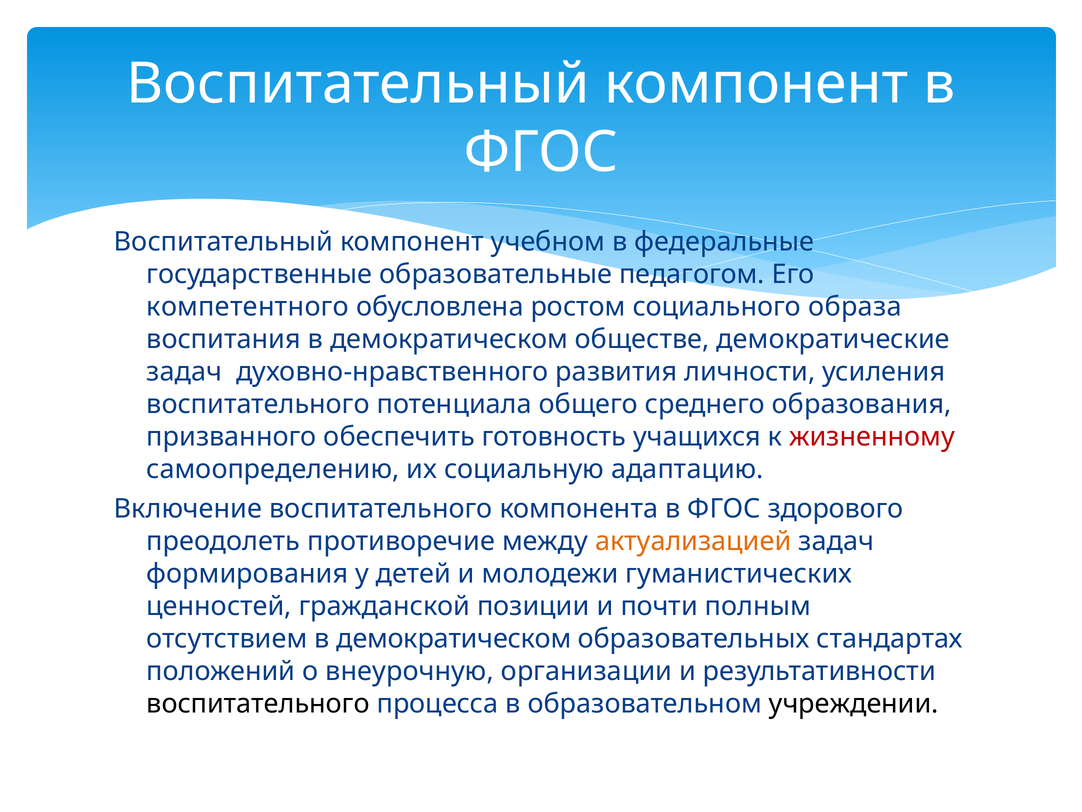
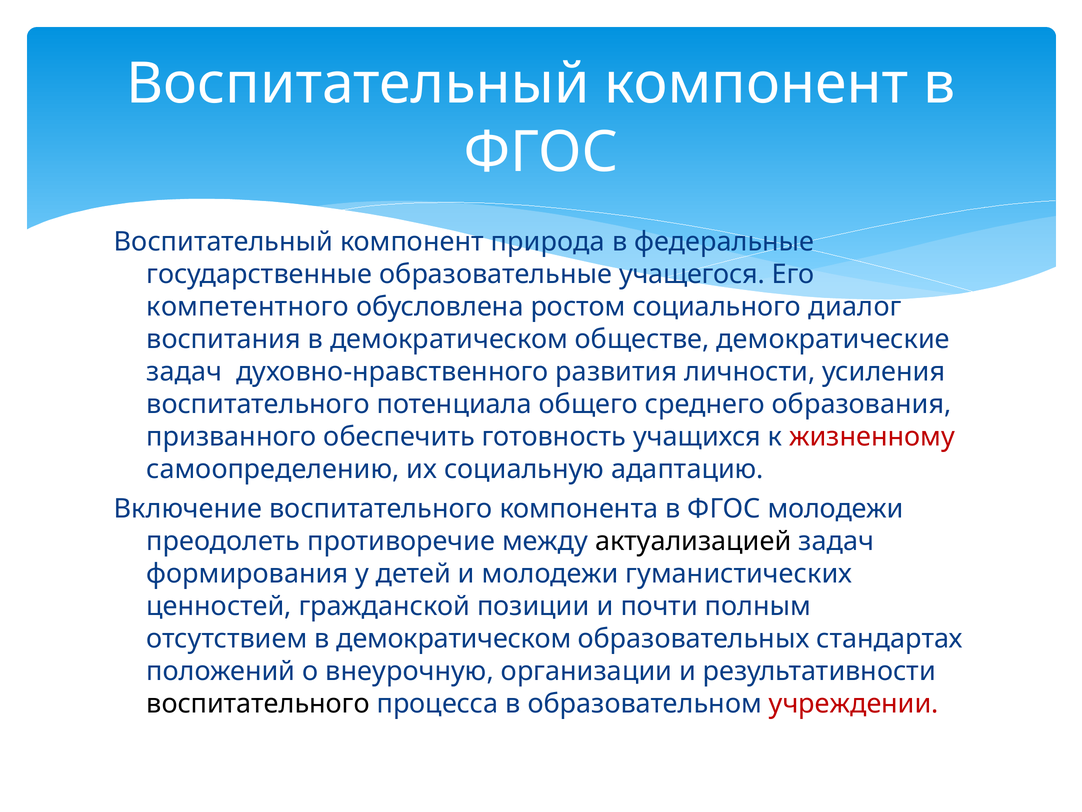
учебном: учебном -> природа
педагогом: педагогом -> учащегося
образа: образа -> диалог
ФГОС здорового: здорового -> молодежи
актуализацией colour: orange -> black
учреждении colour: black -> red
